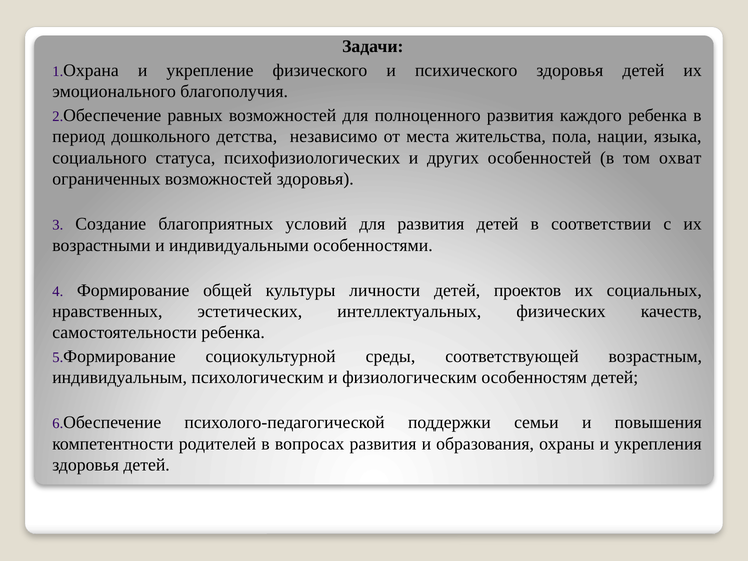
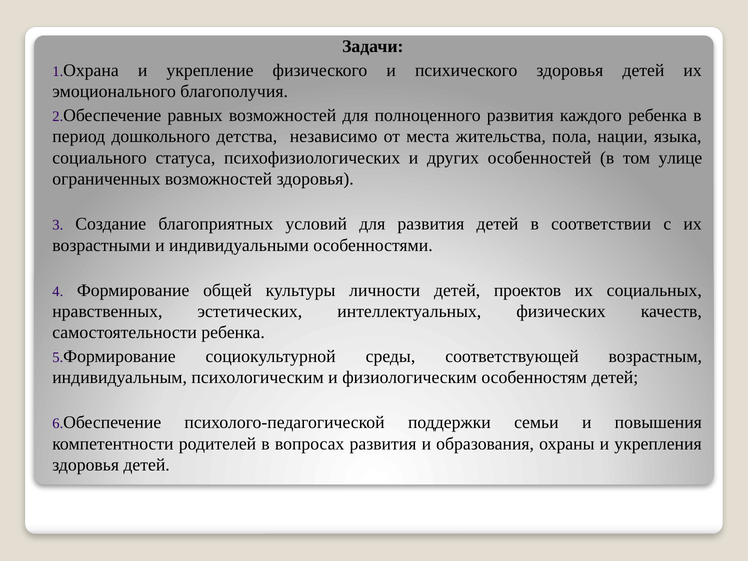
охват: охват -> улице
